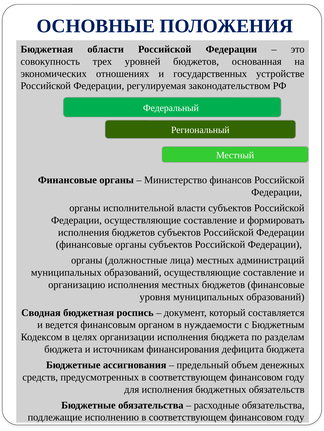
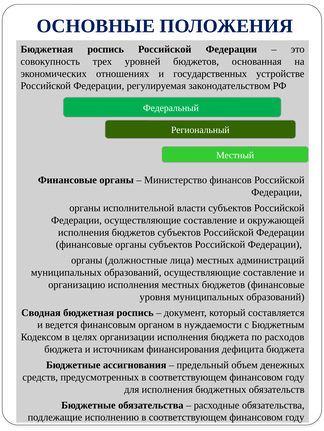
области at (106, 49): области -> роспись
формировать: формировать -> окружающей
разделам: разделам -> расходов
